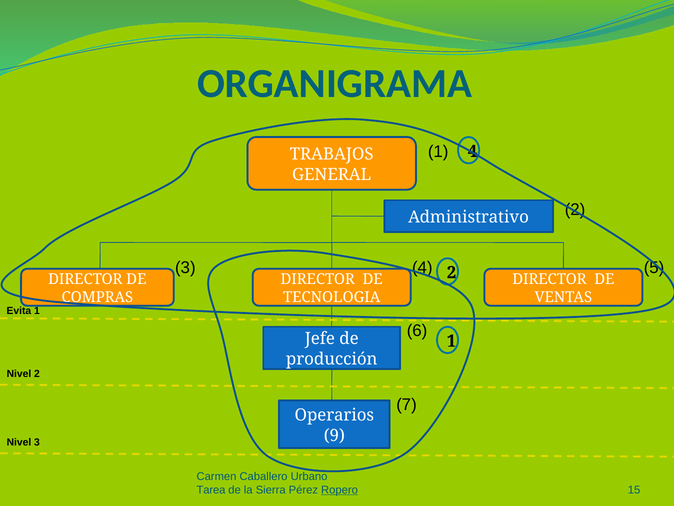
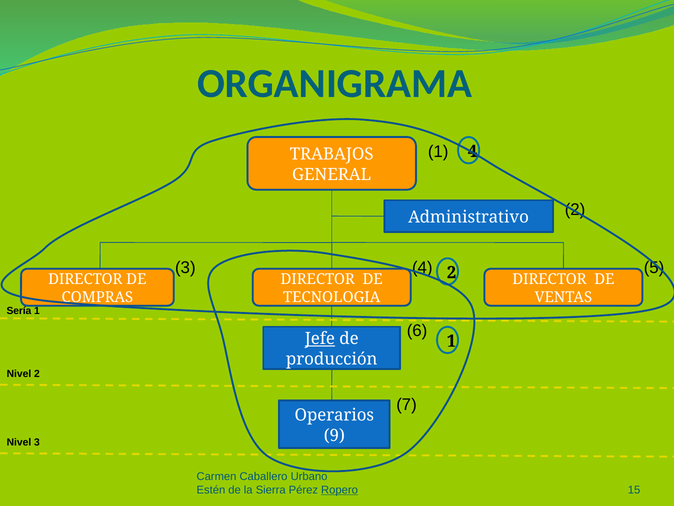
Evita: Evita -> Sería
Jefe underline: none -> present
Tarea: Tarea -> Estén
